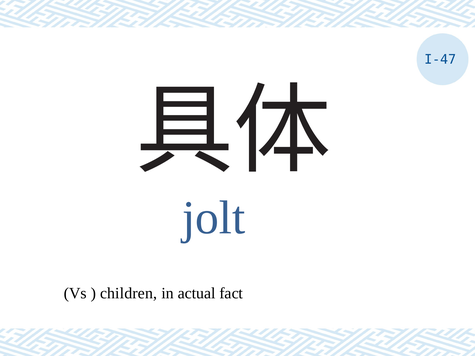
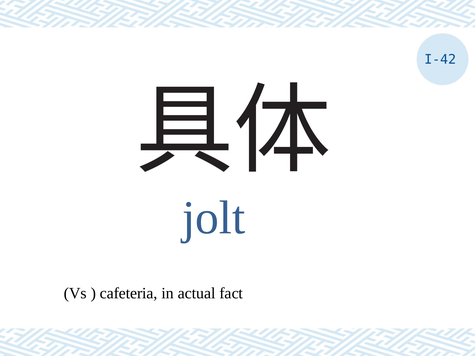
I-47: I-47 -> I-42
children: children -> cafeteria
